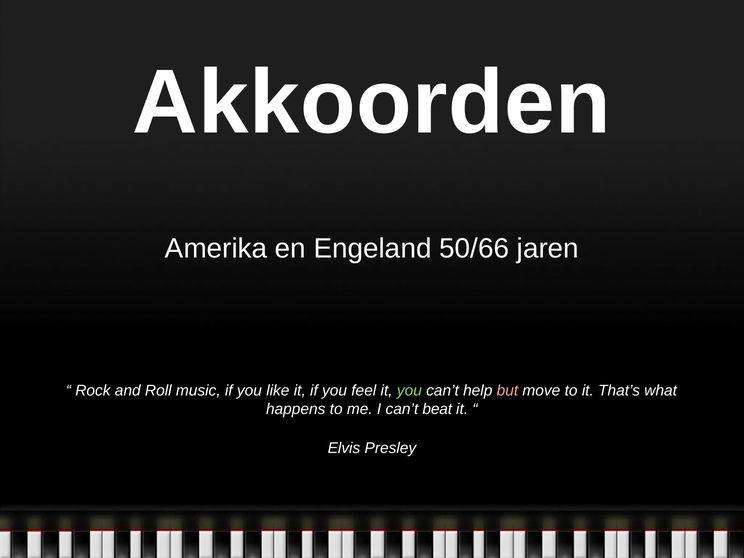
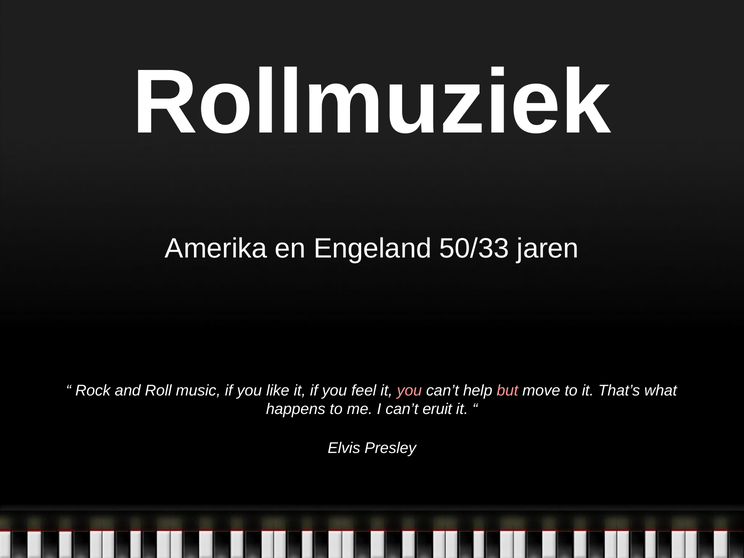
Akkoorden: Akkoorden -> Rollmuziek
50/66: 50/66 -> 50/33
you at (409, 390) colour: light green -> pink
beat: beat -> eruit
